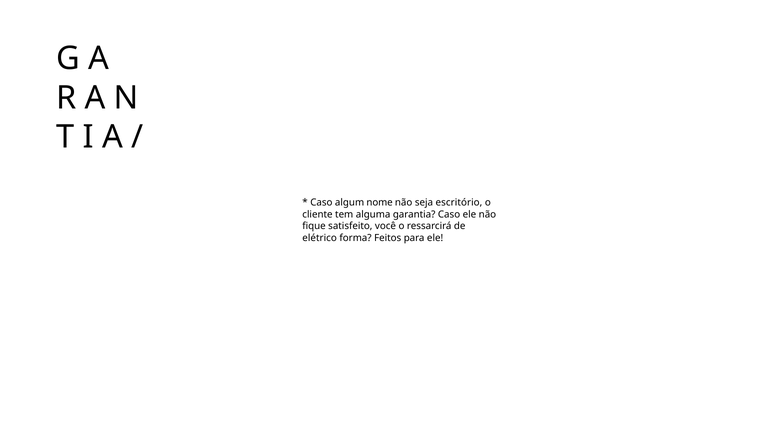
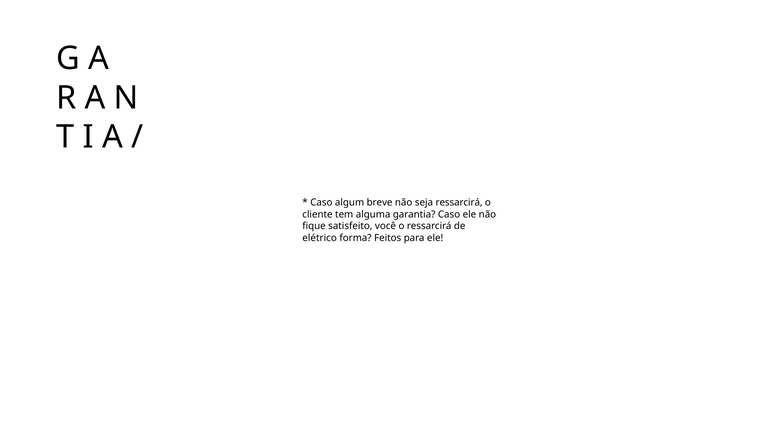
nome: nome -> breve
seja escritório: escritório -> ressarcirá
